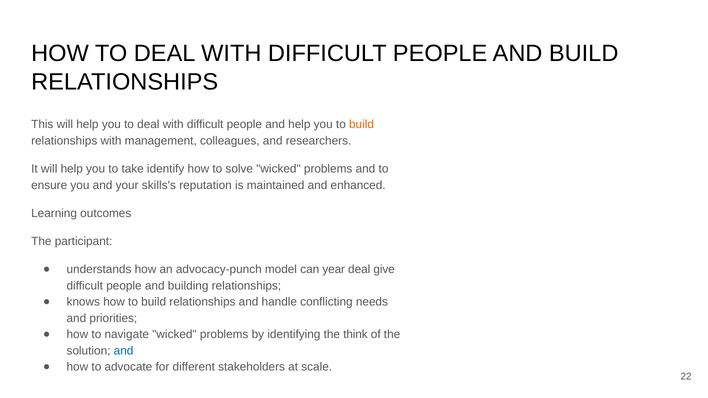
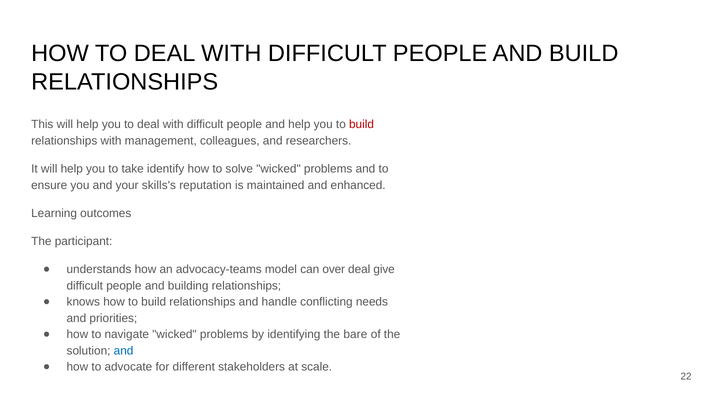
build at (362, 125) colour: orange -> red
advocacy-punch: advocacy-punch -> advocacy-teams
year: year -> over
think: think -> bare
